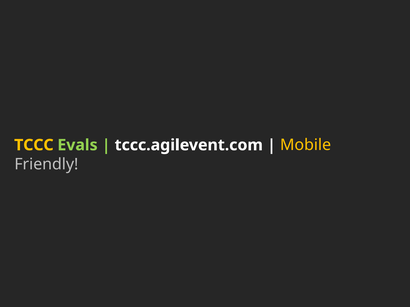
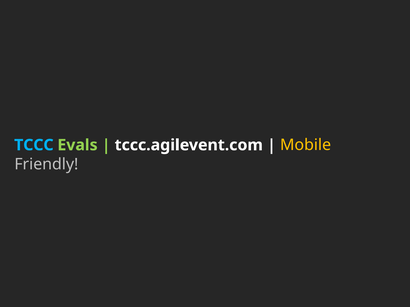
TCCC colour: yellow -> light blue
